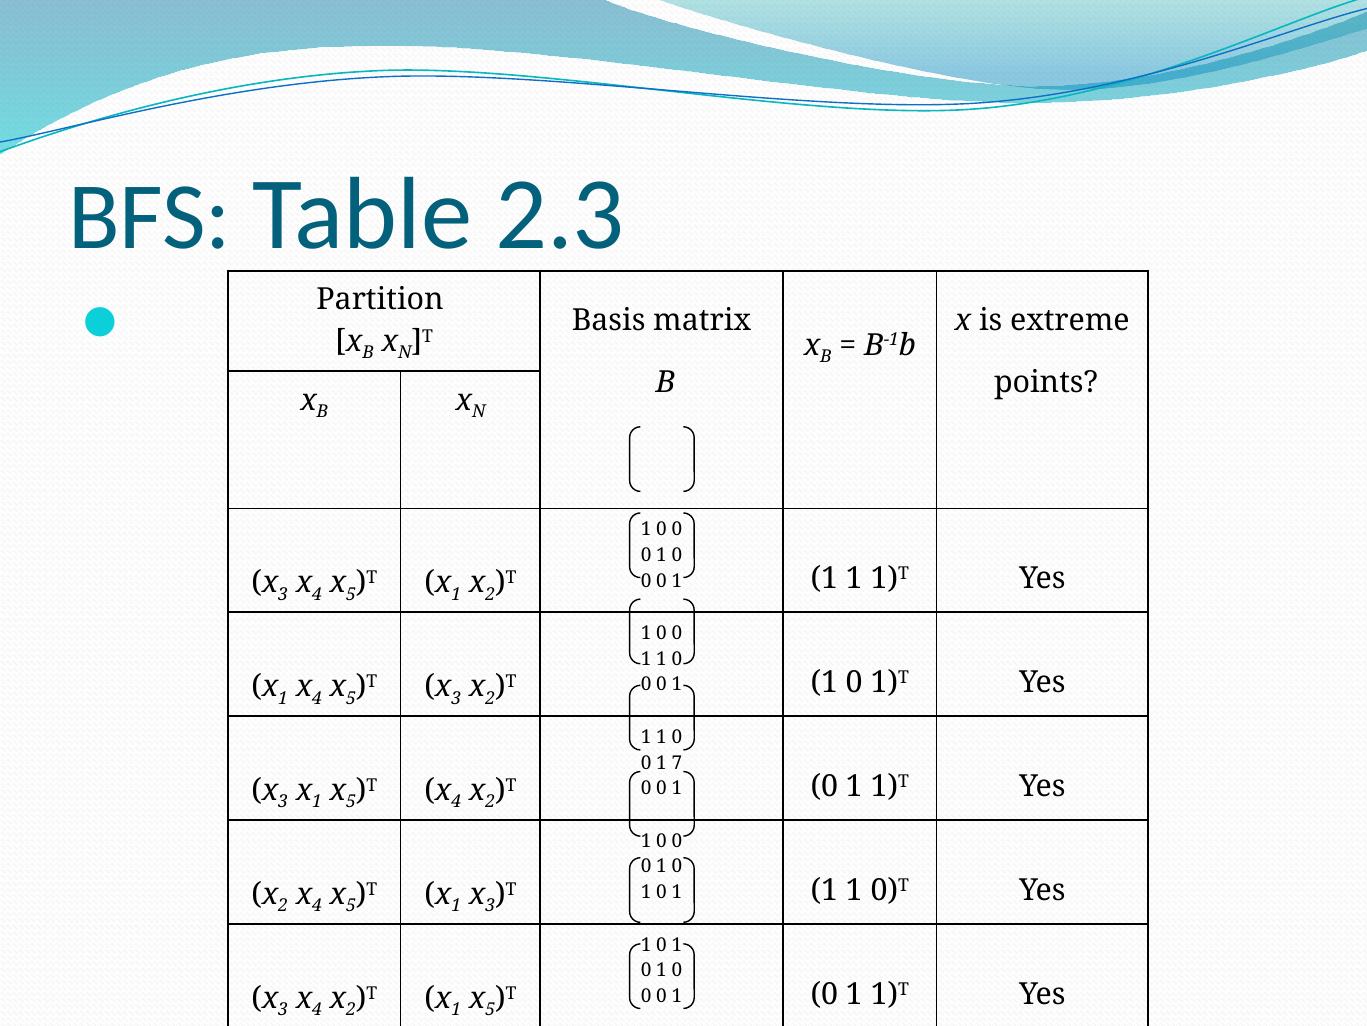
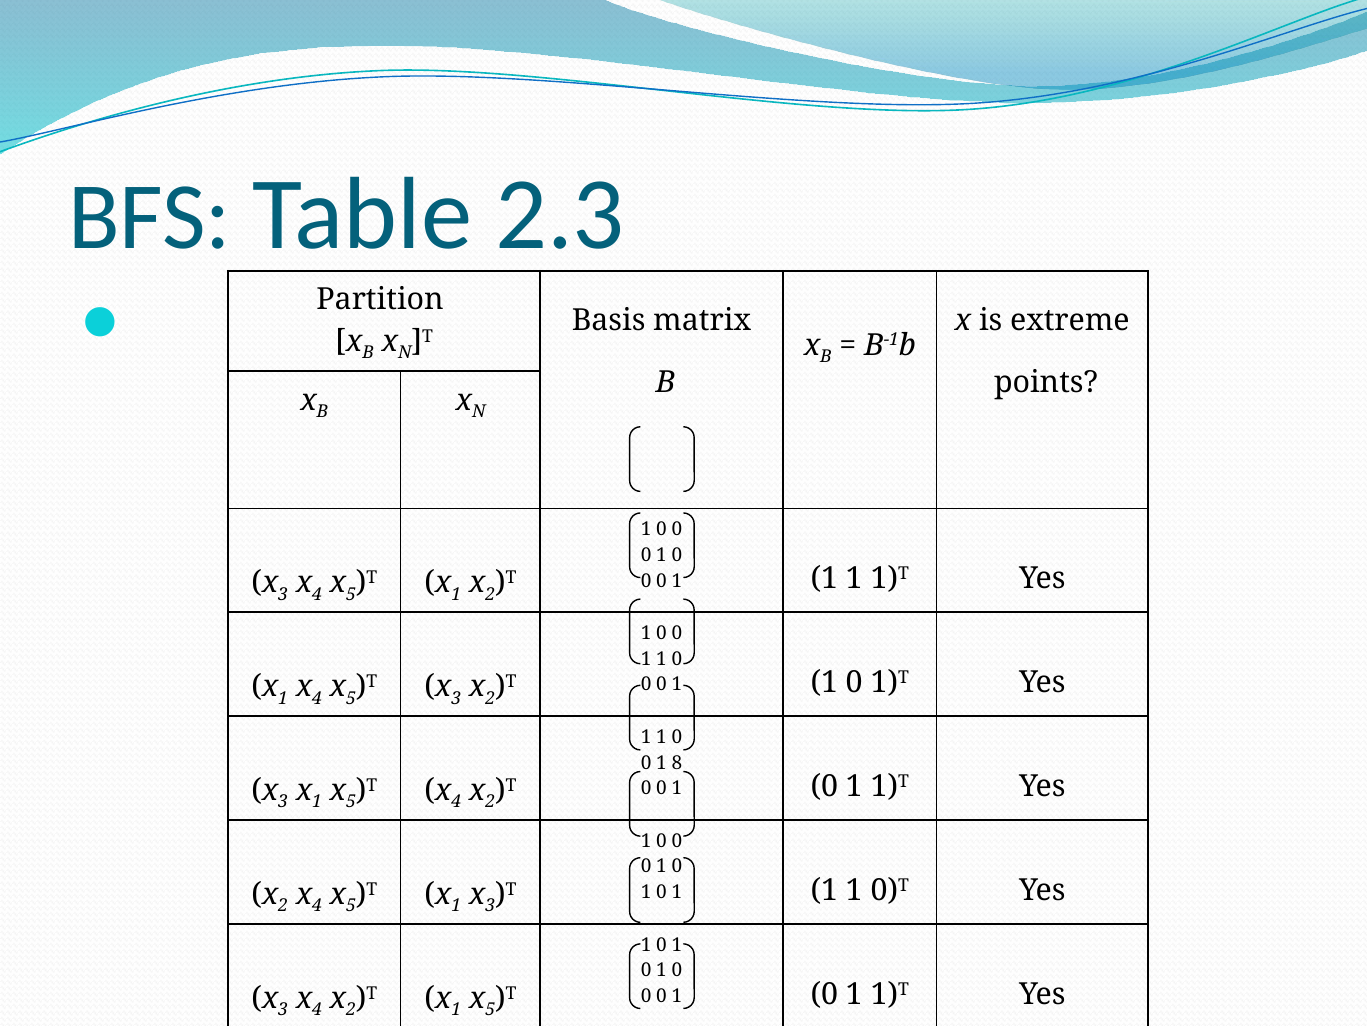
7: 7 -> 8
